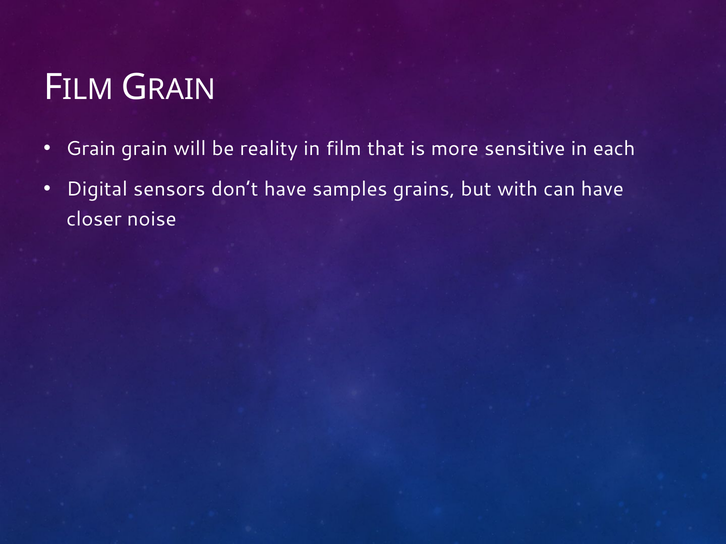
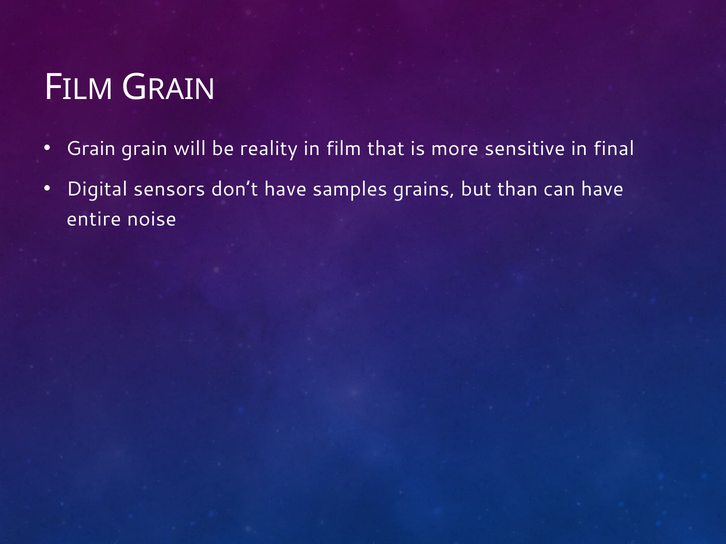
each: each -> final
with: with -> than
closer: closer -> entire
